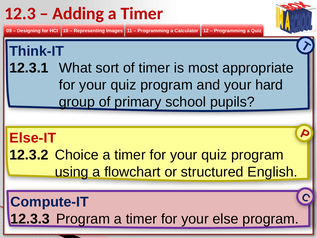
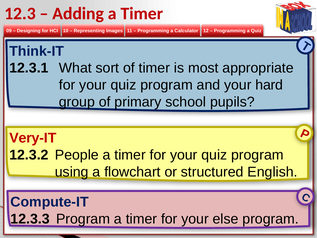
Else-IT: Else-IT -> Very-IT
Choice: Choice -> People
